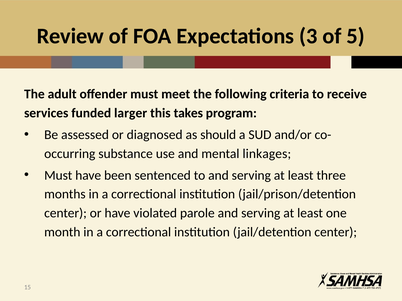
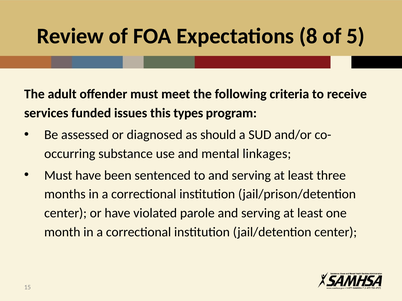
3: 3 -> 8
larger: larger -> issues
takes: takes -> types
